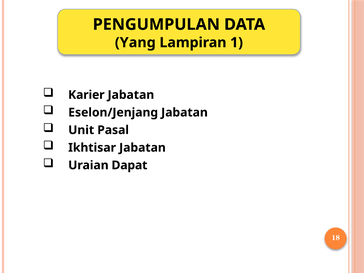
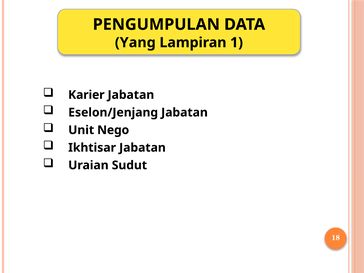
Pasal: Pasal -> Nego
Dapat: Dapat -> Sudut
